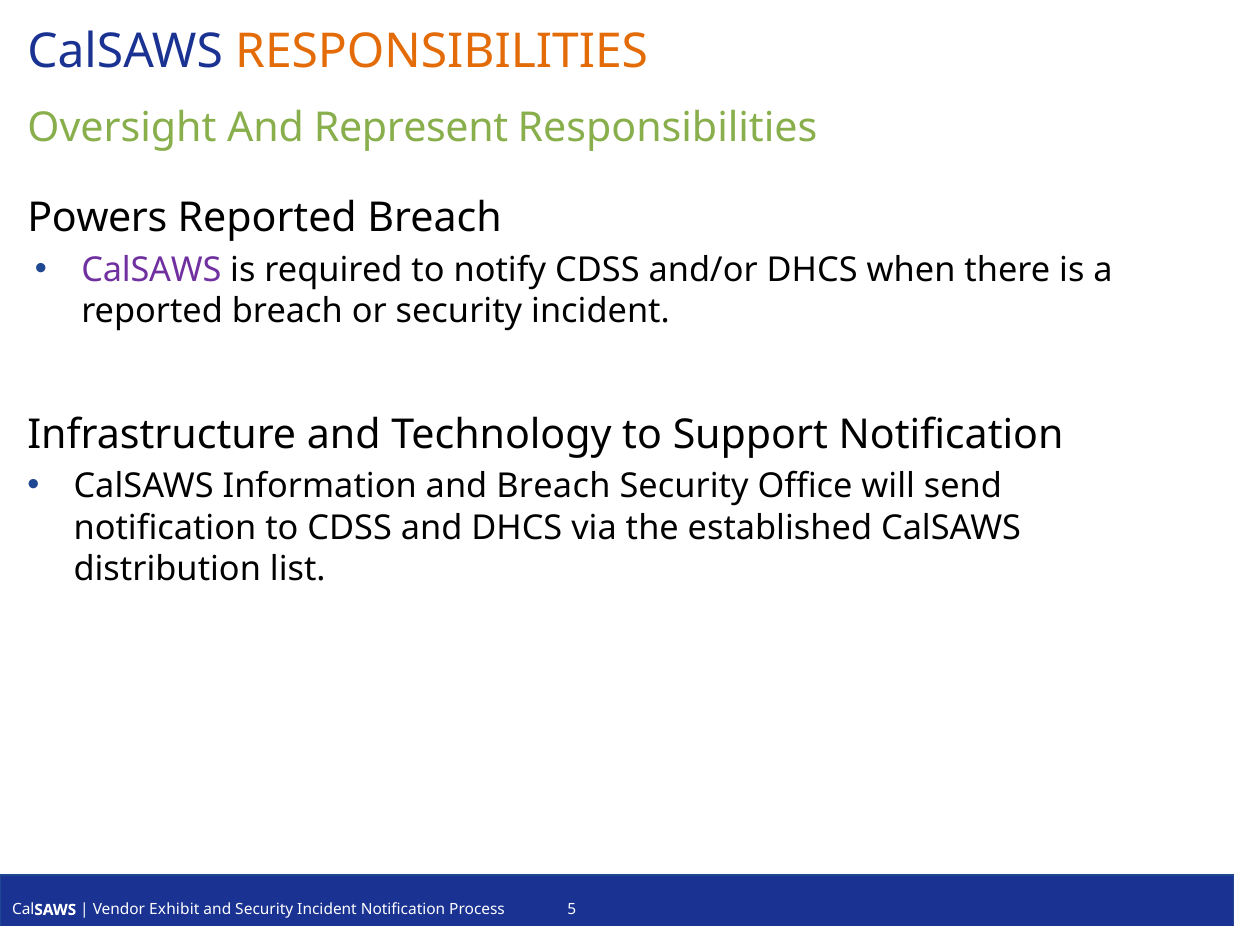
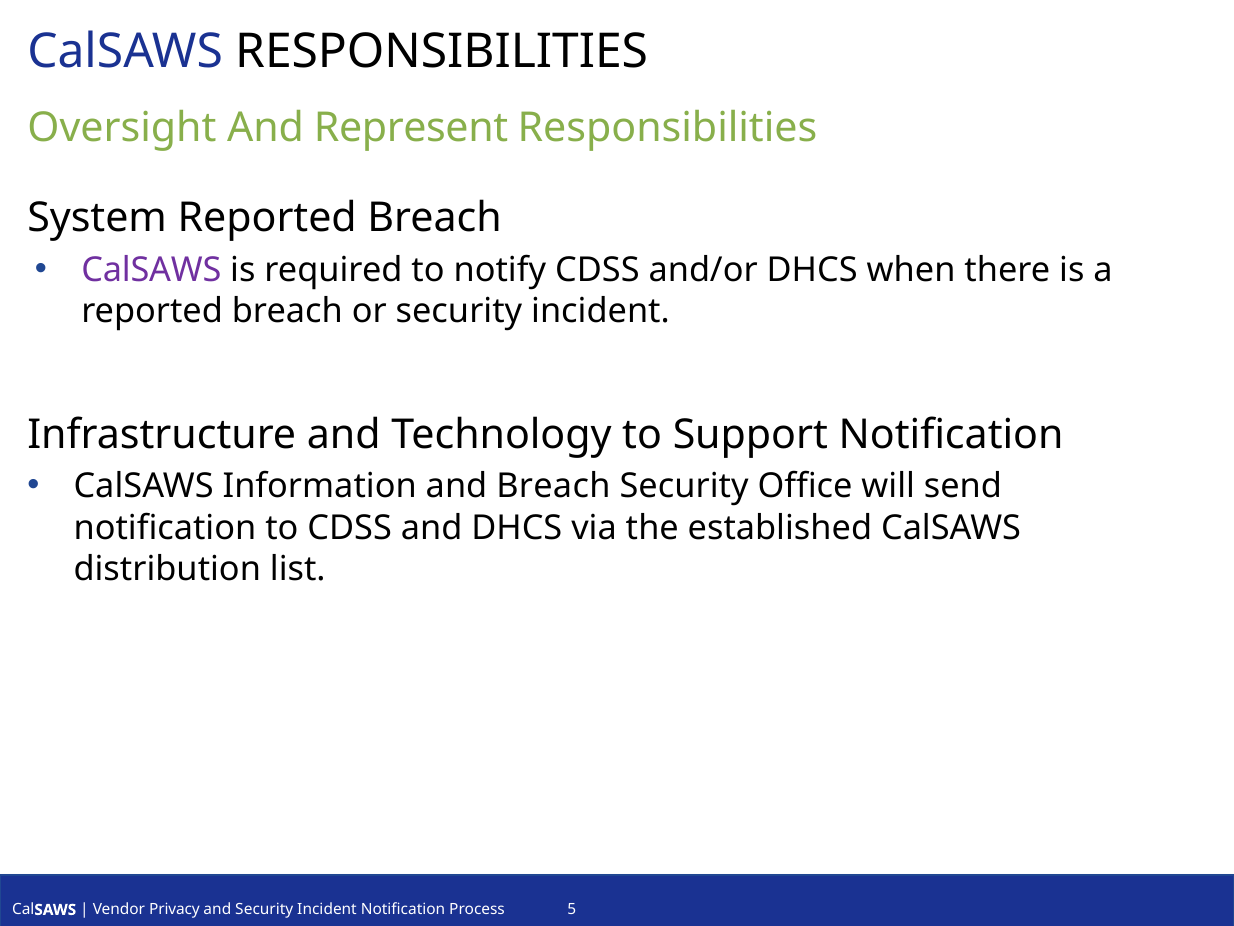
RESPONSIBILITIES at (442, 51) colour: orange -> black
Powers: Powers -> System
Exhibit: Exhibit -> Privacy
